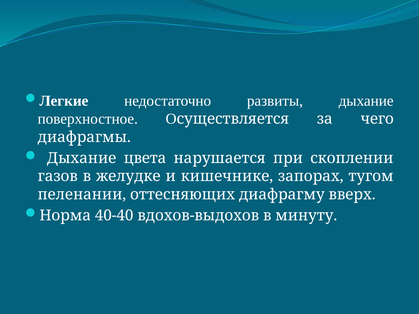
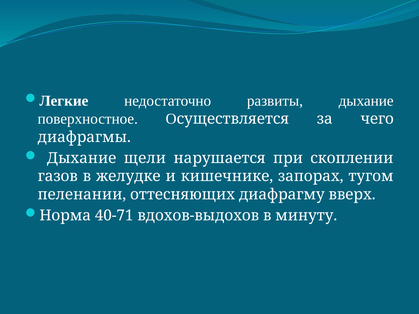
цвета: цвета -> щели
40-40: 40-40 -> 40-71
